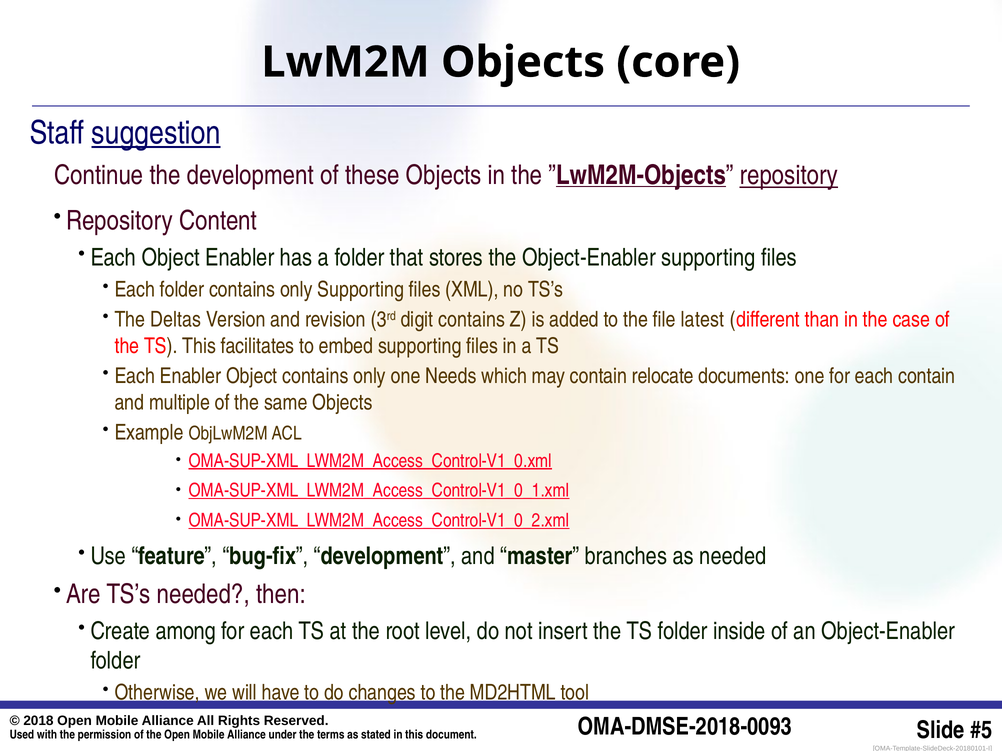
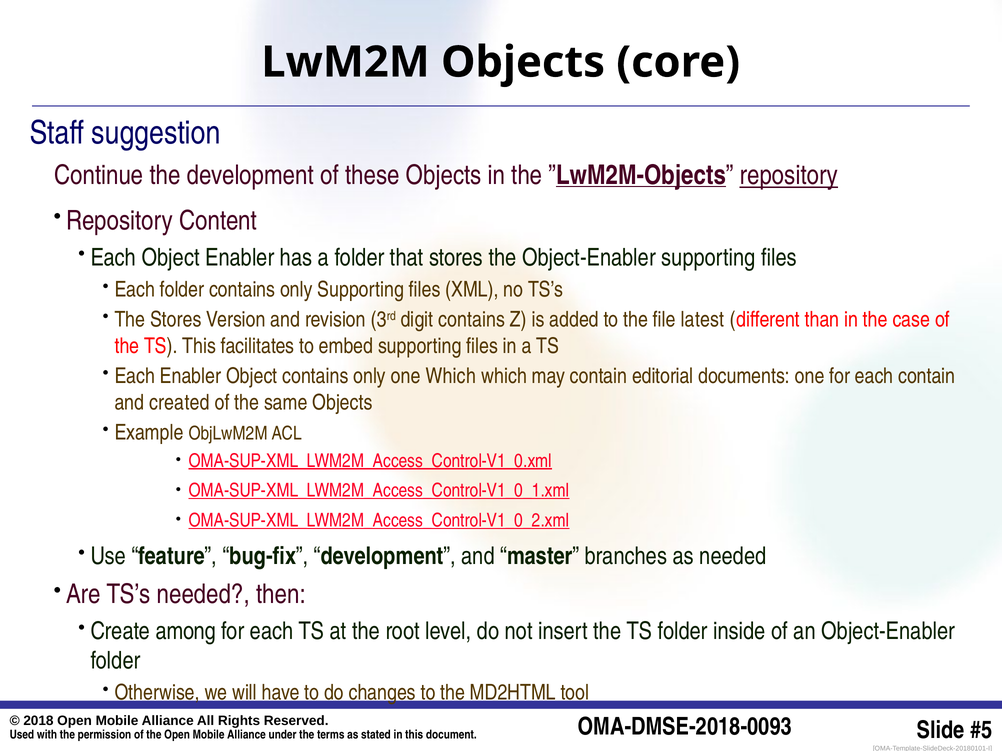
suggestion underline: present -> none
The Deltas: Deltas -> Stores
one Needs: Needs -> Which
relocate: relocate -> editorial
multiple: multiple -> created
